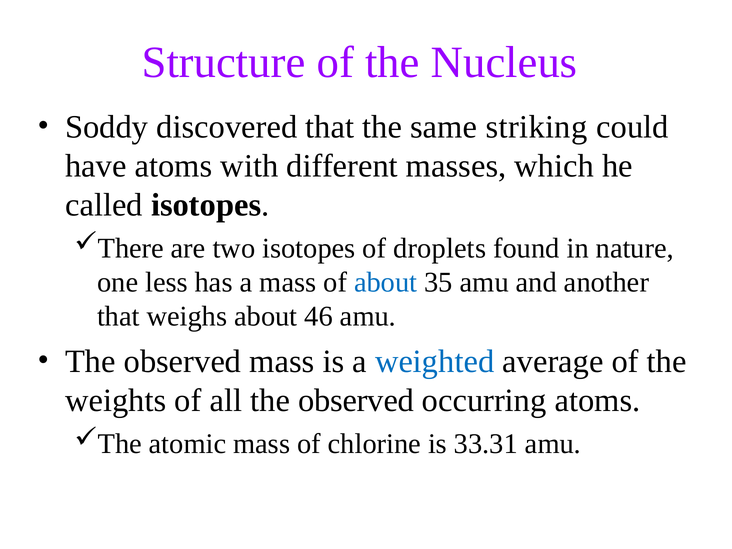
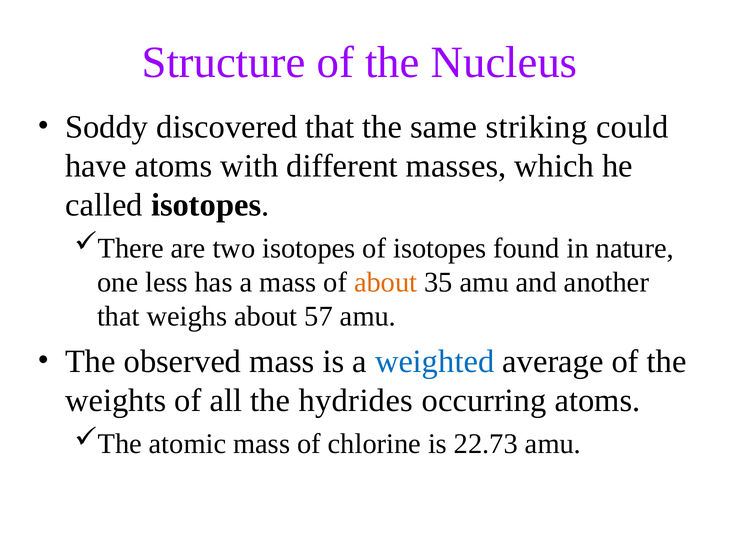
of droplets: droplets -> isotopes
about at (386, 282) colour: blue -> orange
46: 46 -> 57
all the observed: observed -> hydrides
33.31: 33.31 -> 22.73
